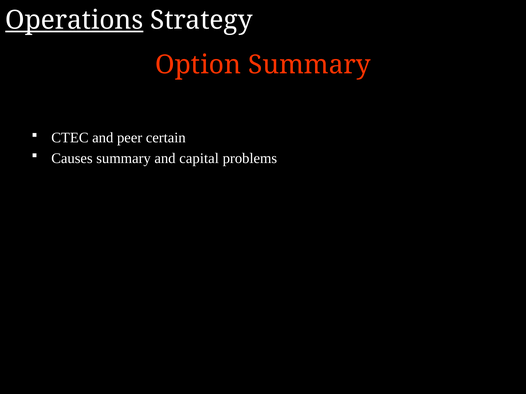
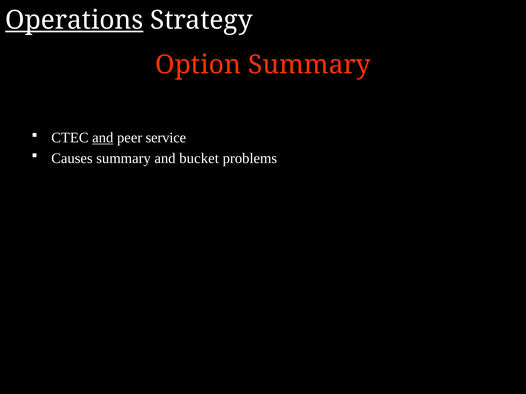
and at (103, 138) underline: none -> present
certain: certain -> service
capital: capital -> bucket
